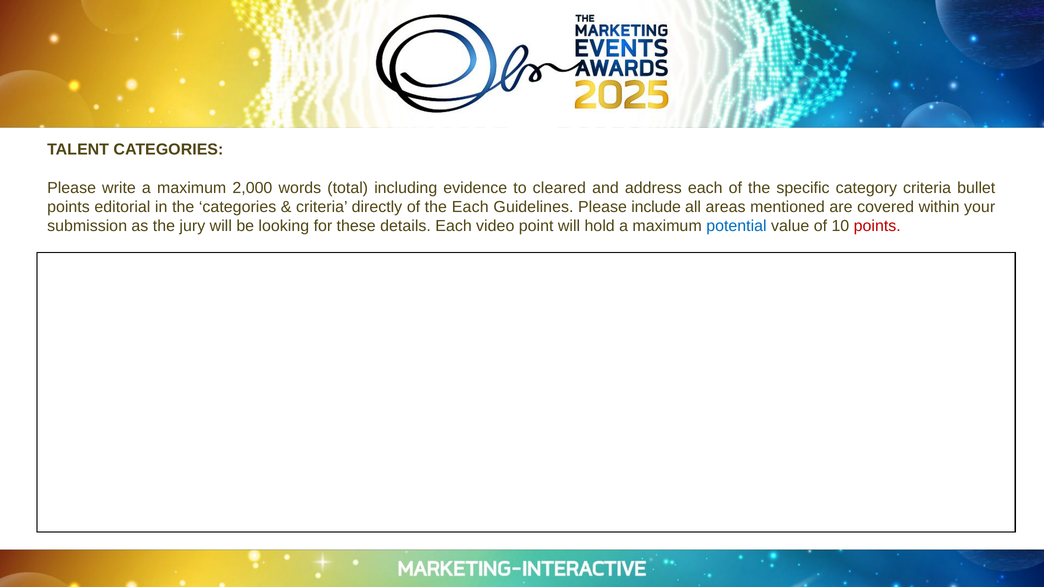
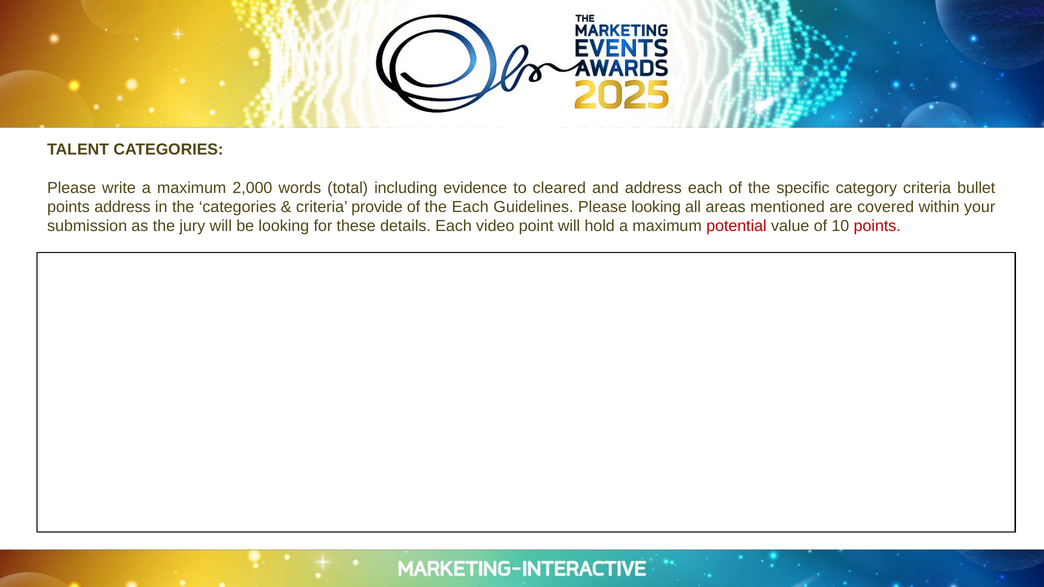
points editorial: editorial -> address
directly: directly -> provide
Please include: include -> looking
potential colour: blue -> red
